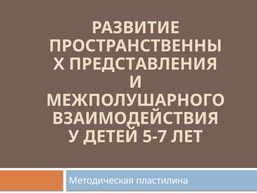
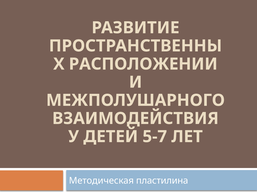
ПРЕДСТАВЛЕНИЯ: ПРЕДСТАВЛЕНИЯ -> РАСПОЛОЖЕНИИ
